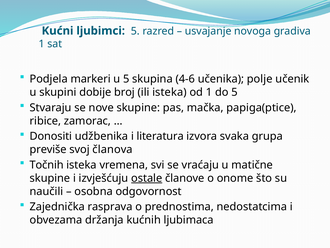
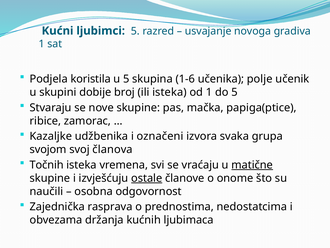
markeri: markeri -> koristila
4-6: 4-6 -> 1-6
Donositi: Donositi -> Kazaljke
literatura: literatura -> označeni
previše: previše -> svojom
matične underline: none -> present
